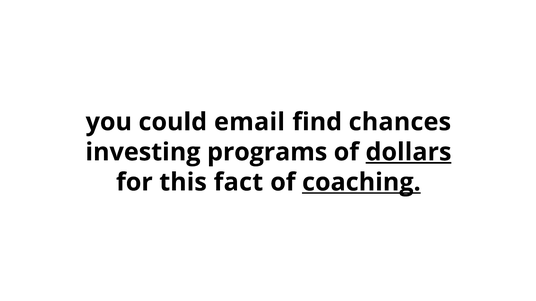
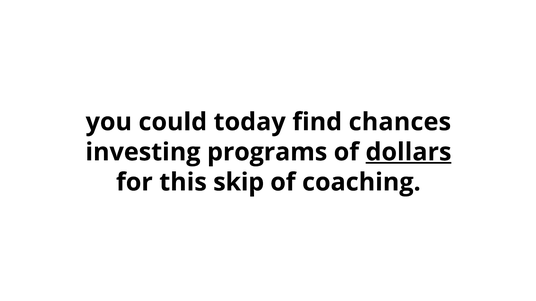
email: email -> today
fact: fact -> skip
coaching underline: present -> none
